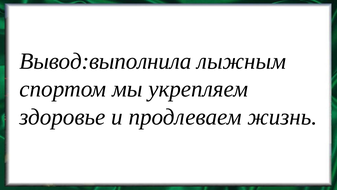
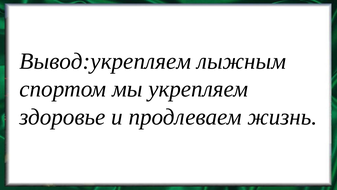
Вывод:выполнила: Вывод:выполнила -> Вывод:укрепляем
